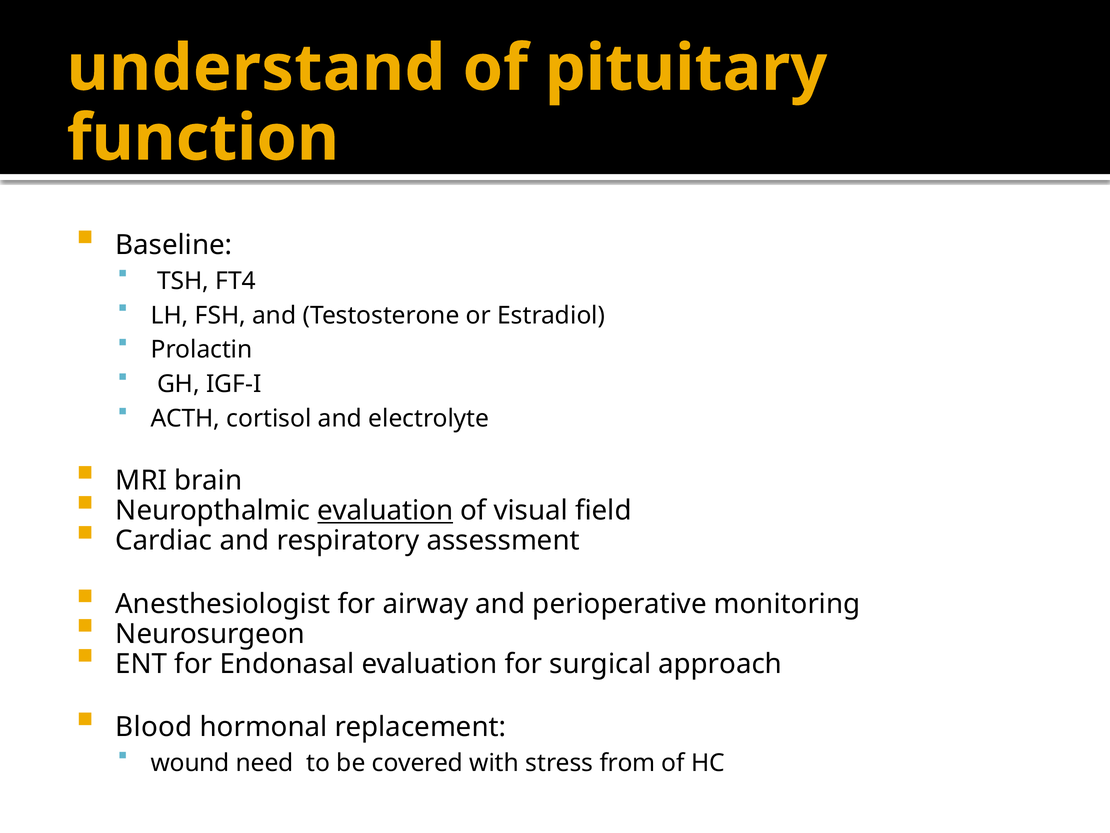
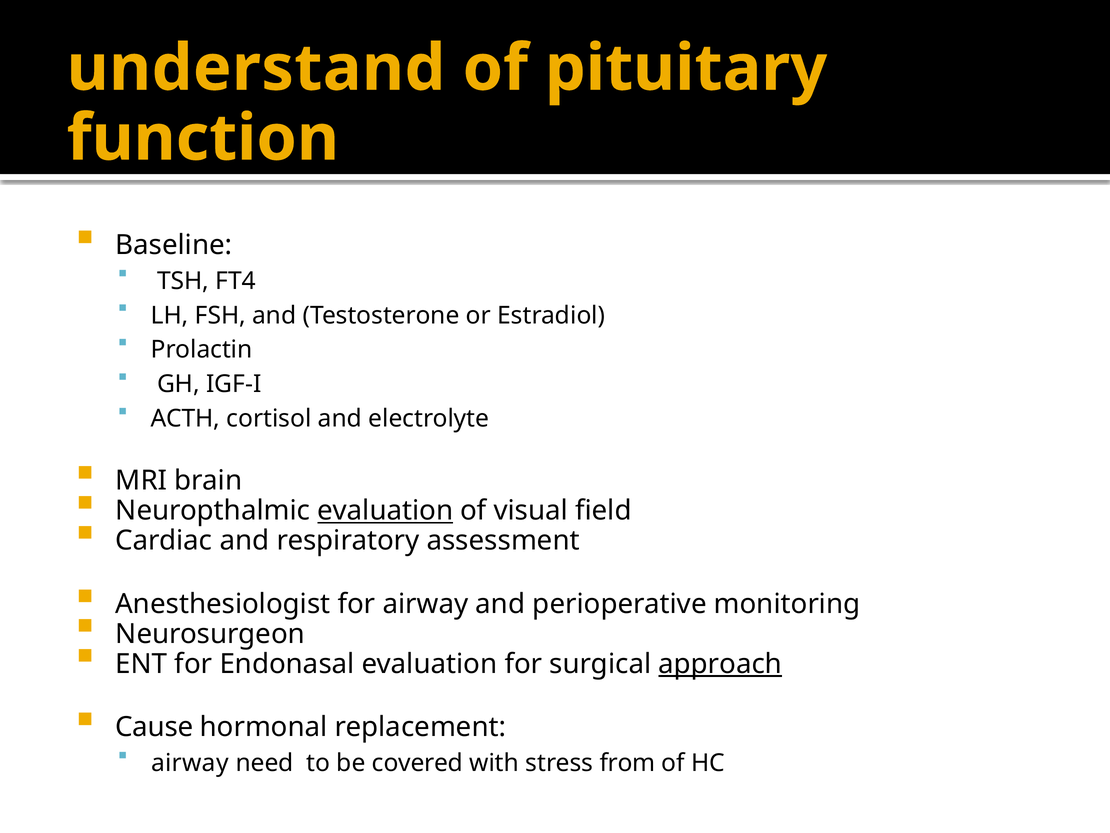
approach underline: none -> present
Blood: Blood -> Cause
wound at (190, 763): wound -> airway
